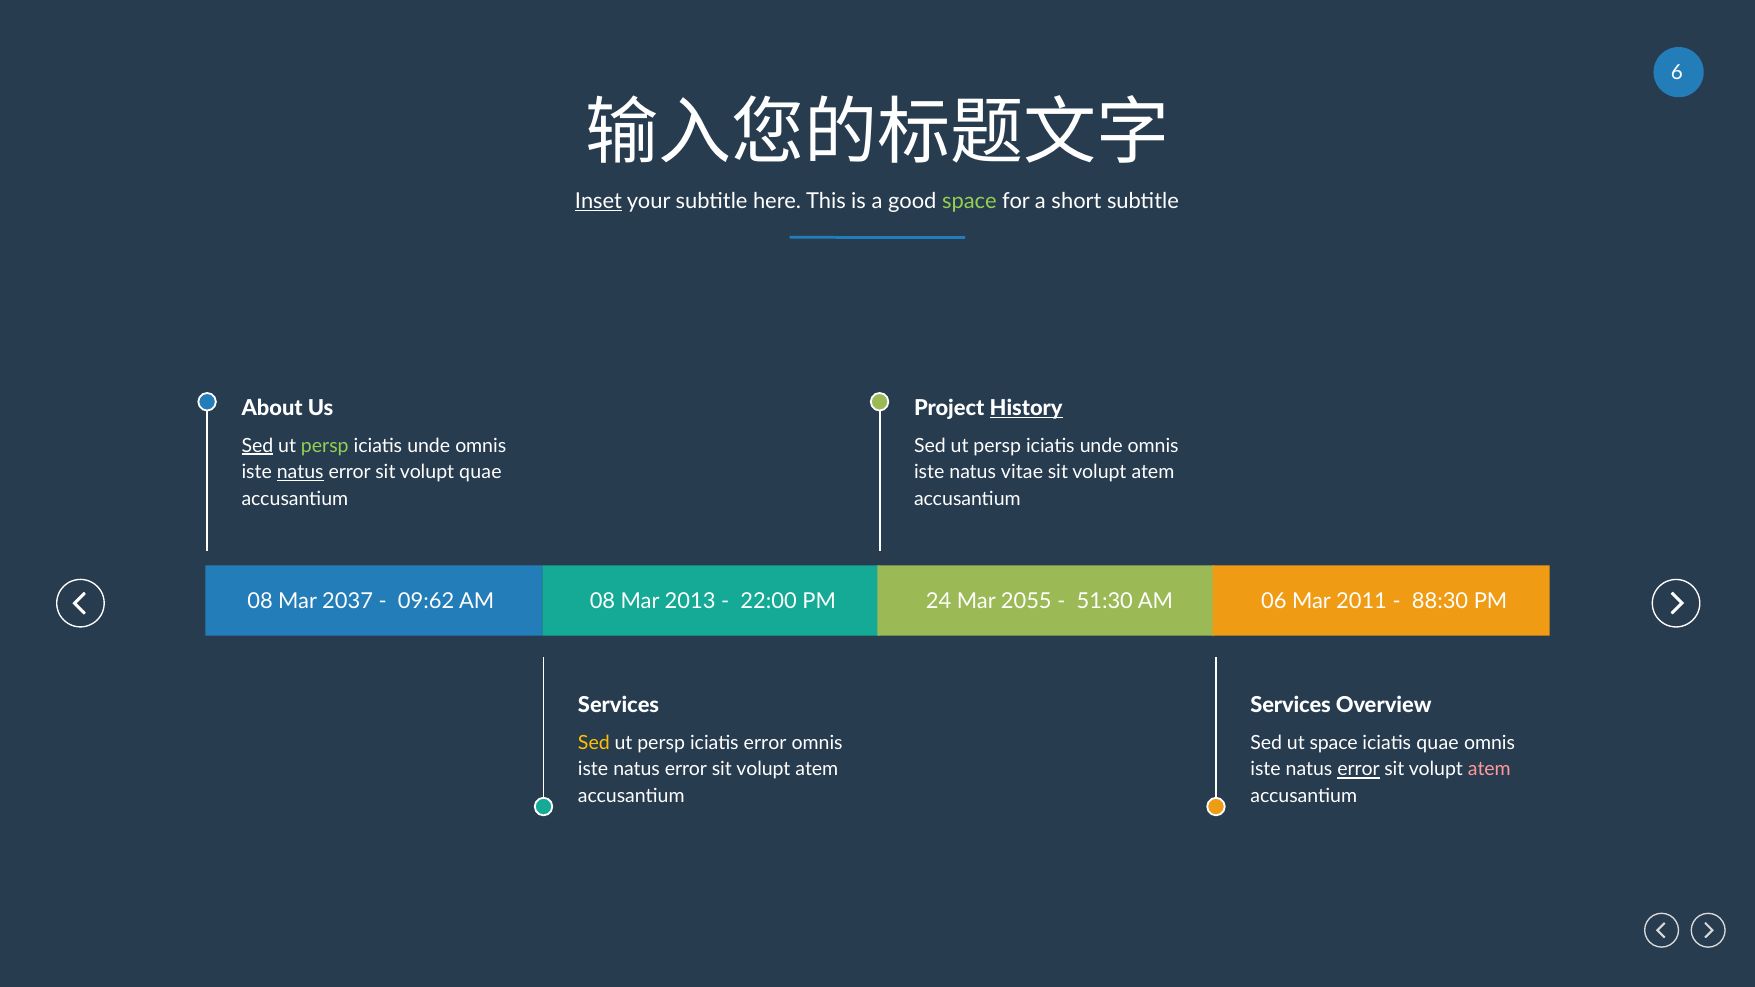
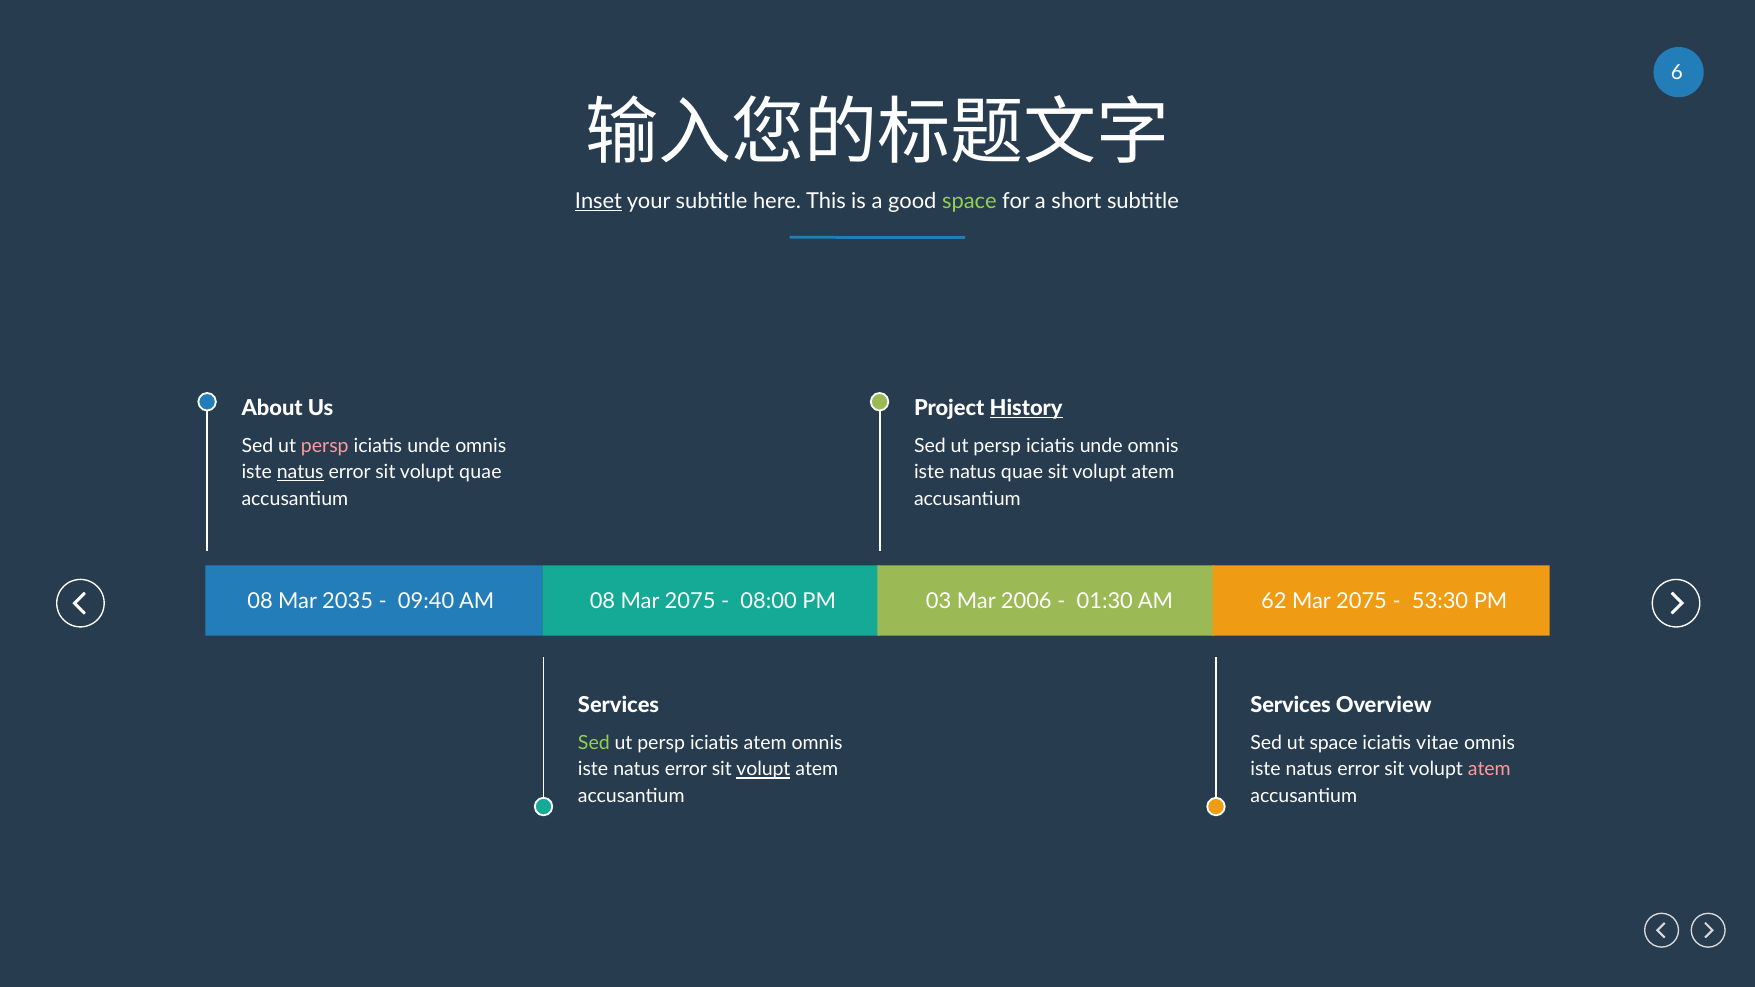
Sed at (257, 446) underline: present -> none
persp at (325, 446) colour: light green -> pink
natus vitae: vitae -> quae
2037: 2037 -> 2035
09:62: 09:62 -> 09:40
08 Mar 2013: 2013 -> 2075
22:00: 22:00 -> 08:00
24: 24 -> 03
2055: 2055 -> 2006
51:30: 51:30 -> 01:30
06: 06 -> 62
2011 at (1362, 602): 2011 -> 2075
88:30: 88:30 -> 53:30
Sed at (594, 743) colour: yellow -> light green
iciatis error: error -> atem
iciatis quae: quae -> vitae
volupt at (763, 770) underline: none -> present
error at (1359, 770) underline: present -> none
